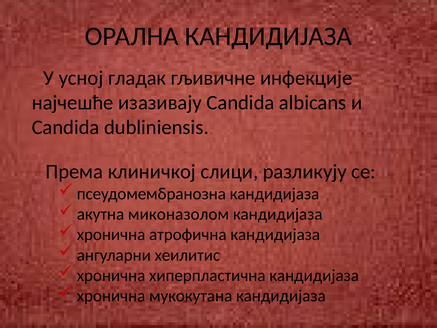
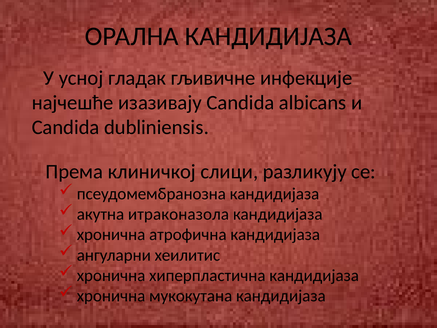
миконазолом: миконазолом -> итраконазола
